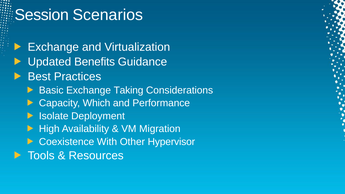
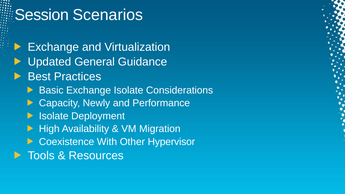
Benefits: Benefits -> General
Exchange Taking: Taking -> Isolate
Which: Which -> Newly
